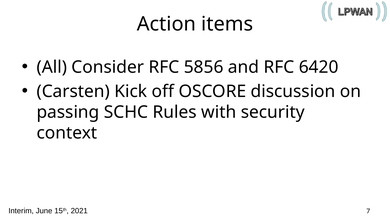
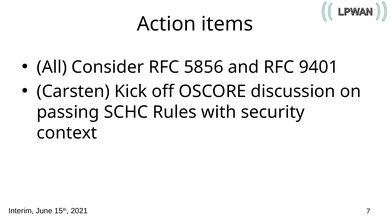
6420: 6420 -> 9401
